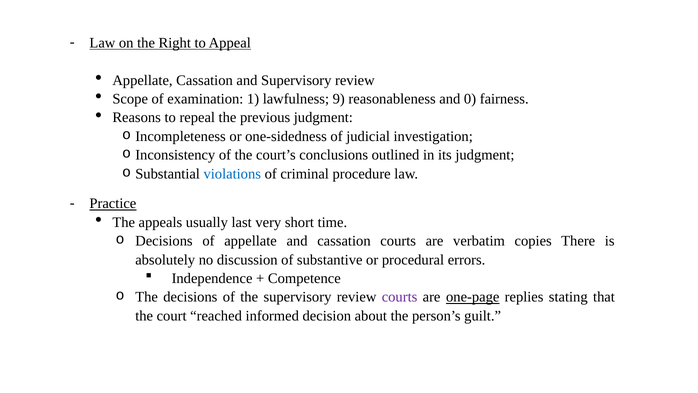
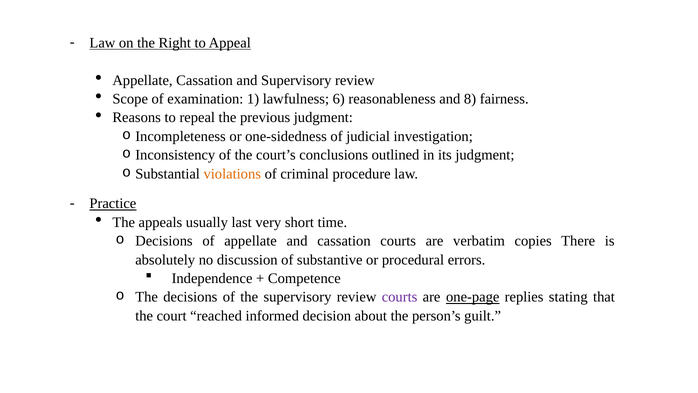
9: 9 -> 6
0: 0 -> 8
violations colour: blue -> orange
